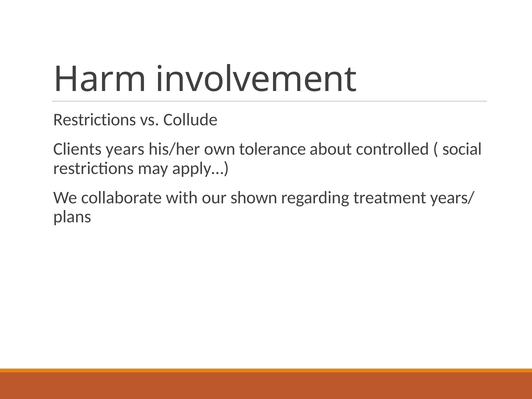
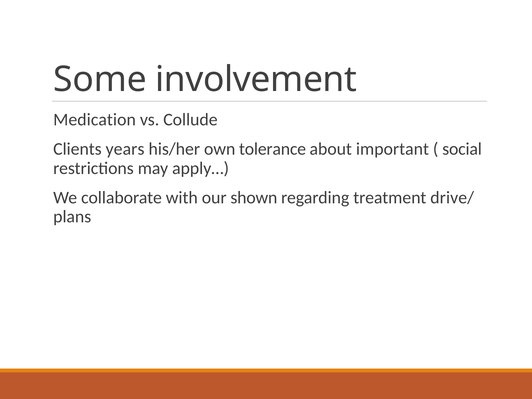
Harm: Harm -> Some
Restrictions at (95, 120): Restrictions -> Medication
controlled: controlled -> important
years/: years/ -> drive/
